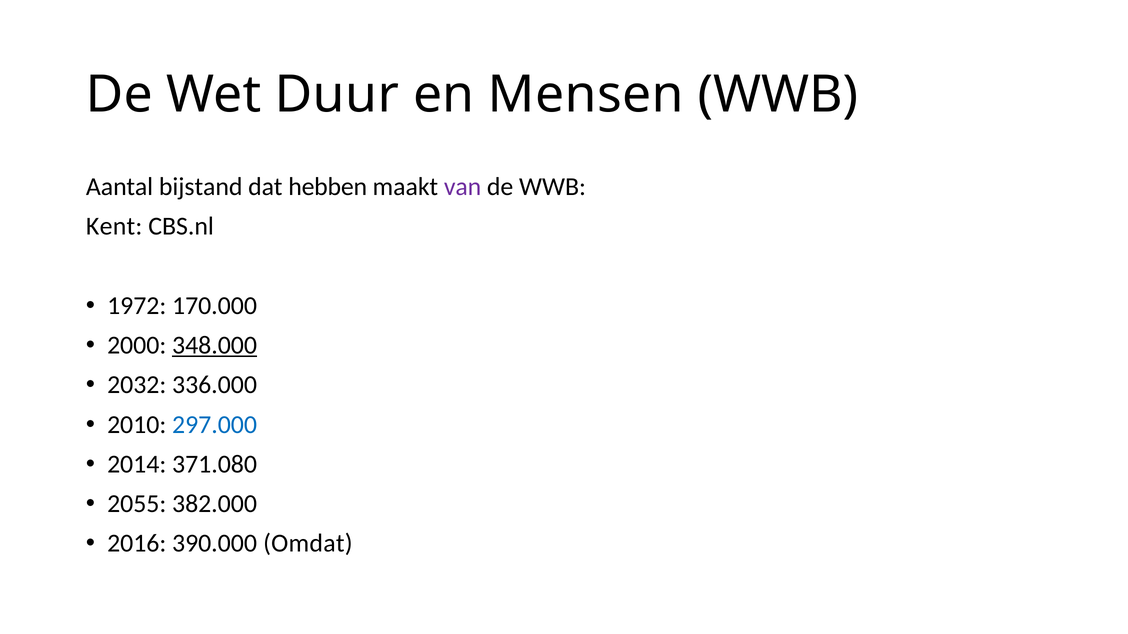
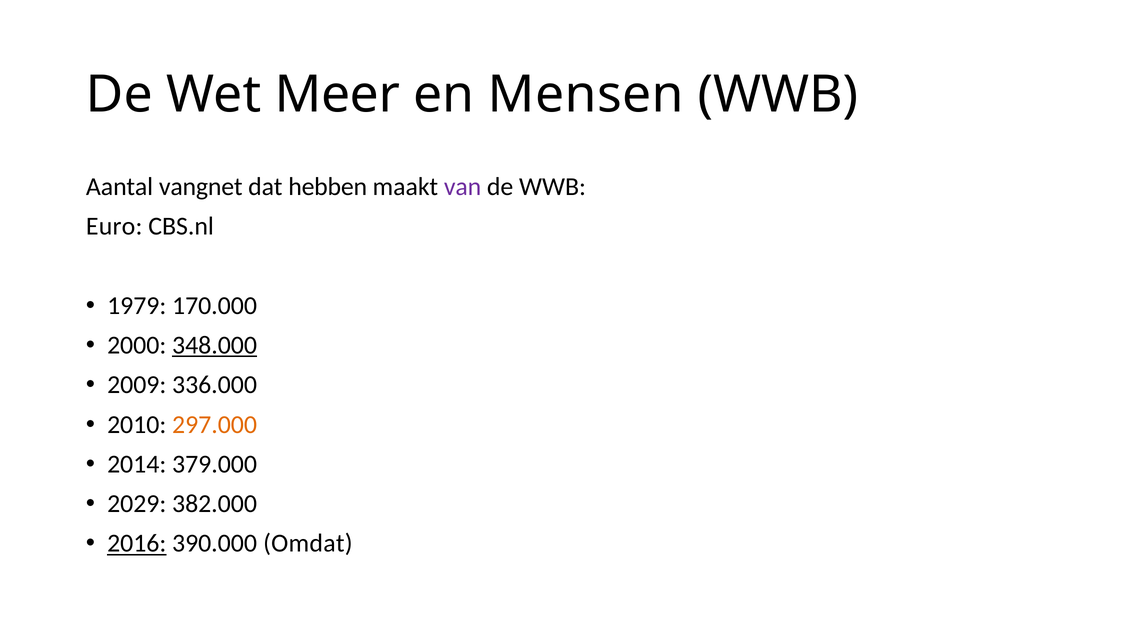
Duur: Duur -> Meer
bijstand: bijstand -> vangnet
Kent: Kent -> Euro
1972: 1972 -> 1979
2032: 2032 -> 2009
297.000 colour: blue -> orange
371.080: 371.080 -> 379.000
2055: 2055 -> 2029
2016 underline: none -> present
